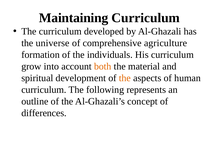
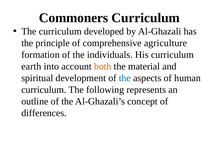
Maintaining: Maintaining -> Commoners
universe: universe -> principle
grow: grow -> earth
the at (125, 78) colour: orange -> blue
